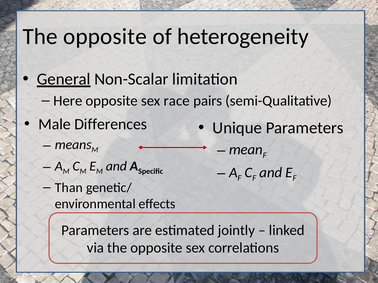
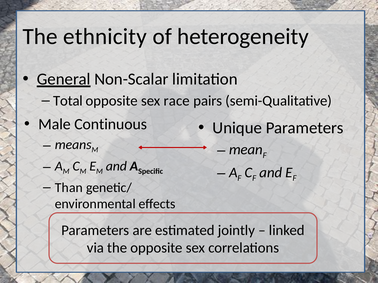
opposite at (105, 37): opposite -> ethnicity
Here: Here -> Total
Differences: Differences -> Continuous
